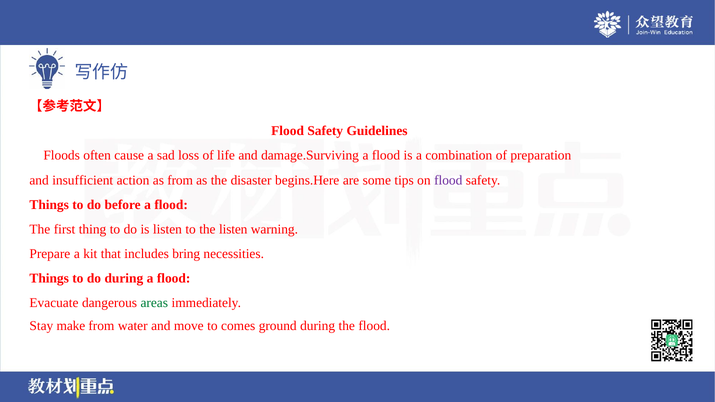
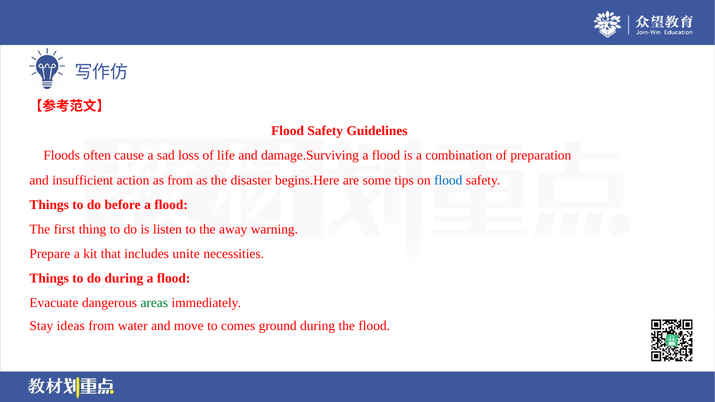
flood at (448, 180) colour: purple -> blue
the listen: listen -> away
bring: bring -> unite
make: make -> ideas
